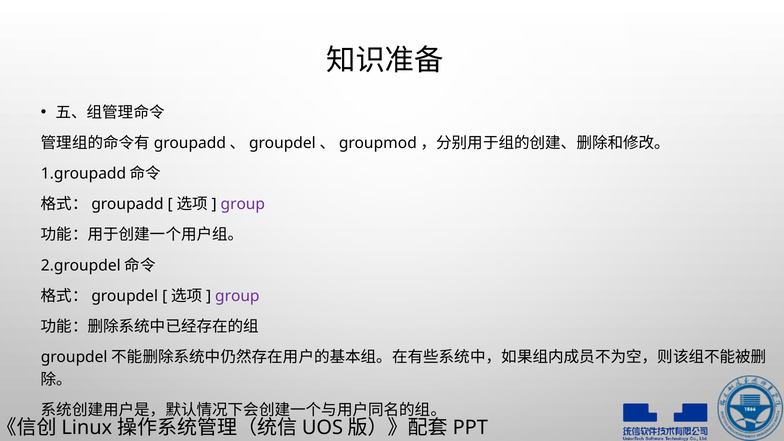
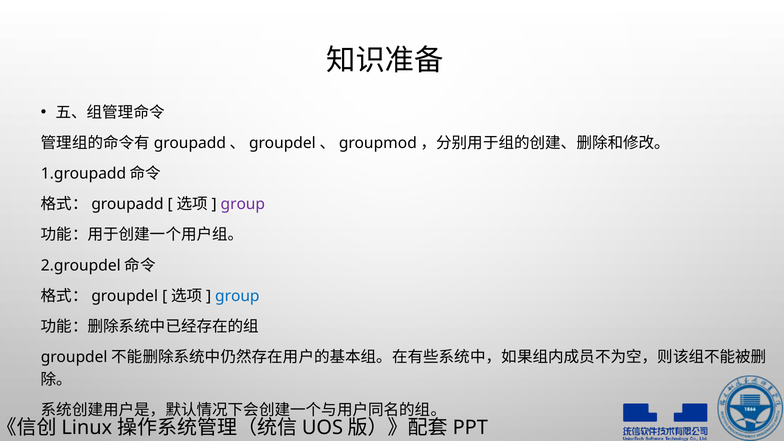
group at (237, 296) colour: purple -> blue
